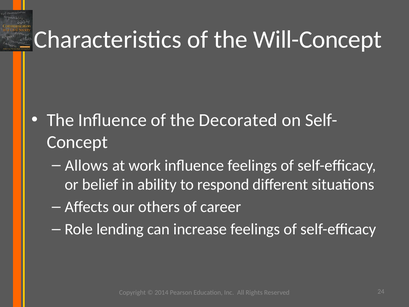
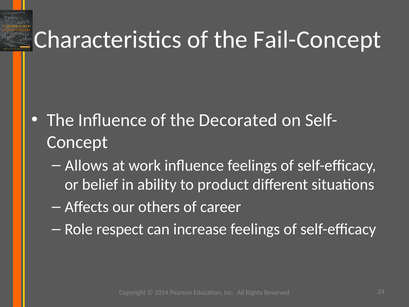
Will-Concept: Will-Concept -> Fail-Concept
respond: respond -> product
lending: lending -> respect
